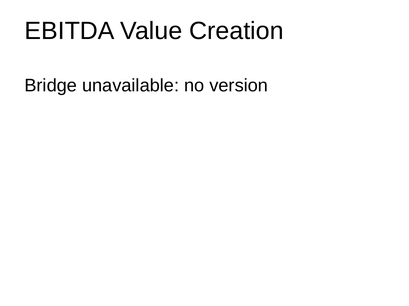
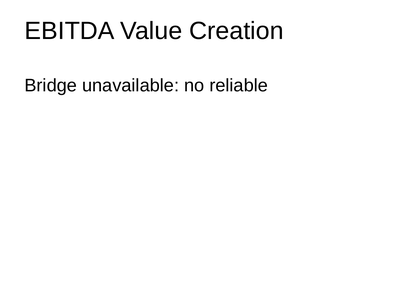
version: version -> reliable
